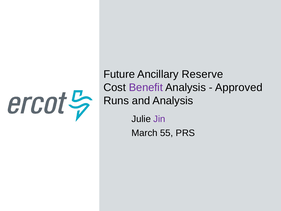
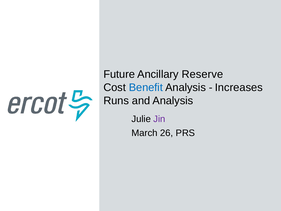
Benefit colour: purple -> blue
Approved: Approved -> Increases
55: 55 -> 26
